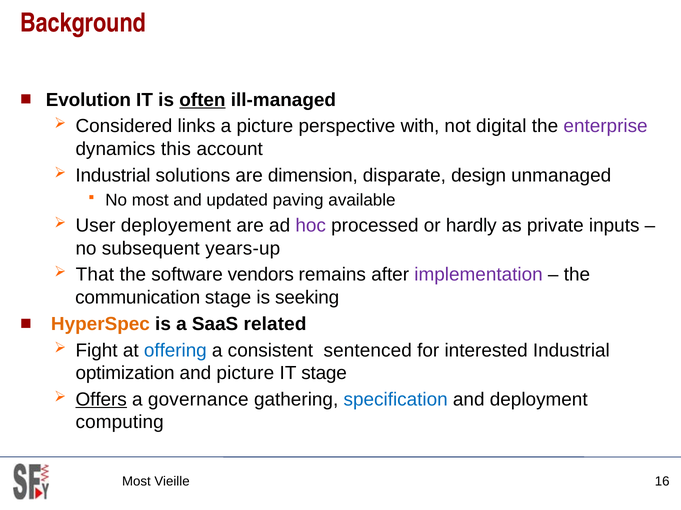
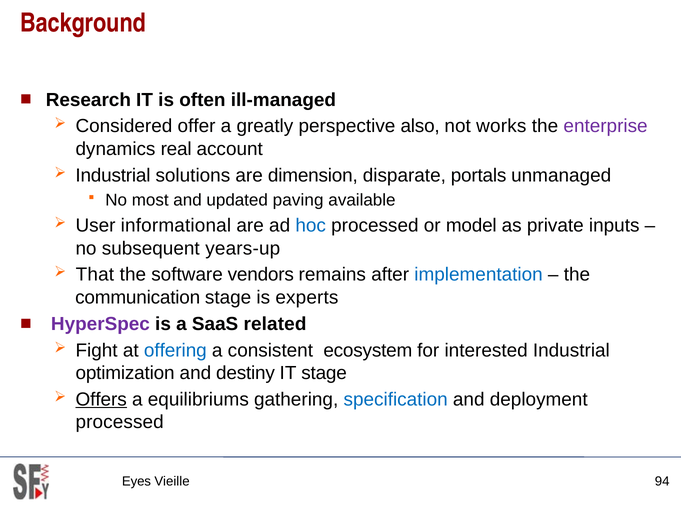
Evolution: Evolution -> Research
often underline: present -> none
links: links -> offer
a picture: picture -> greatly
with: with -> also
digital: digital -> works
this: this -> real
design: design -> portals
deployement: deployement -> informational
hoc colour: purple -> blue
hardly: hardly -> model
implementation colour: purple -> blue
seeking: seeking -> experts
HyperSpec colour: orange -> purple
sentenced: sentenced -> ecosystem
and picture: picture -> destiny
governance: governance -> equilibriums
computing at (120, 423): computing -> processed
Most at (136, 482): Most -> Eyes
16: 16 -> 94
